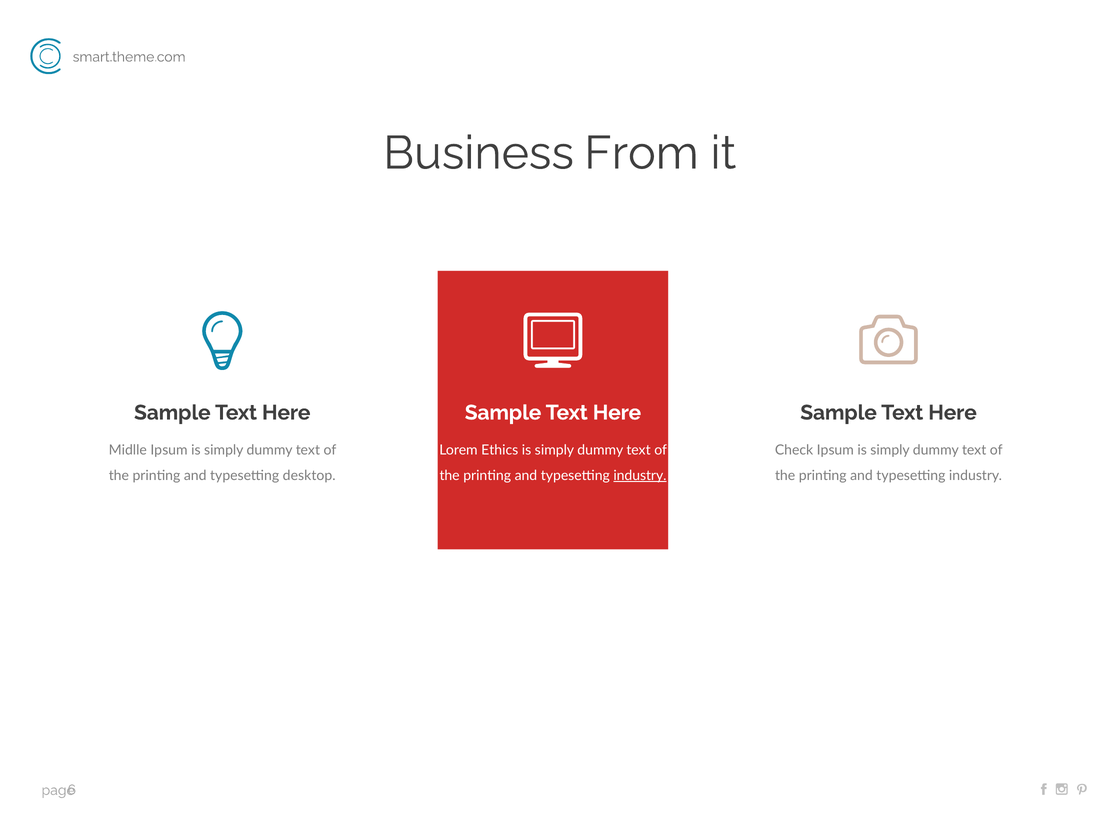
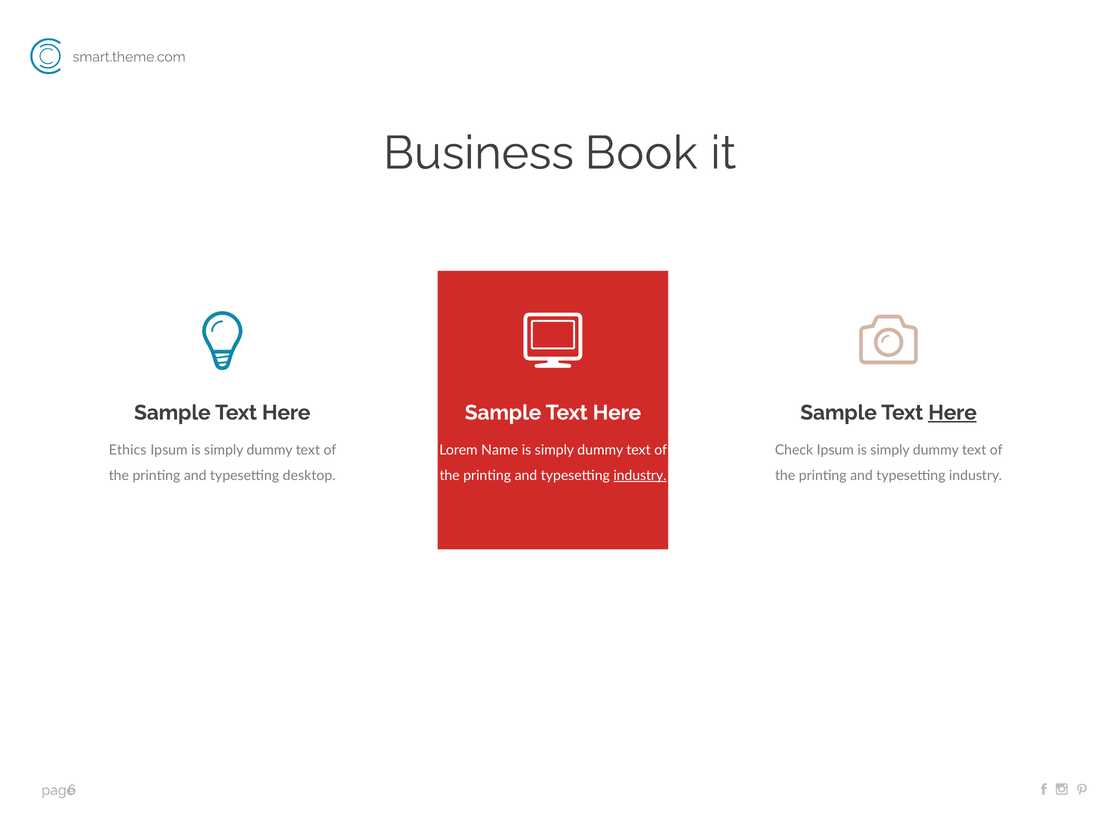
From: From -> Book
Here at (952, 413) underline: none -> present
Midlle: Midlle -> Ethics
Ethics: Ethics -> Name
